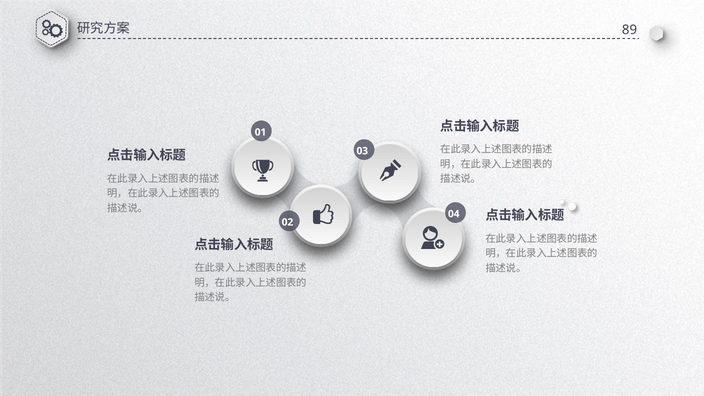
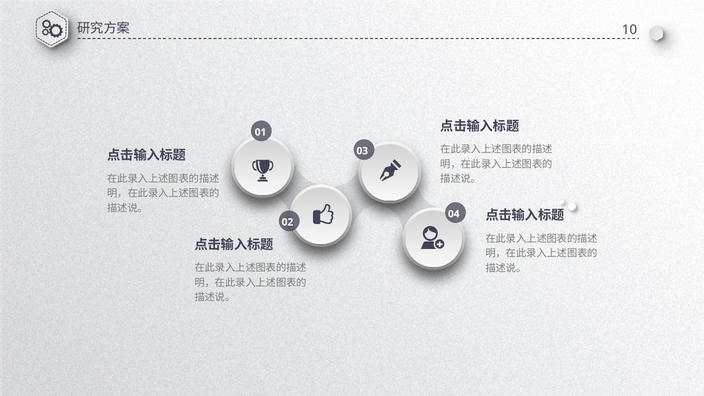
89: 89 -> 10
